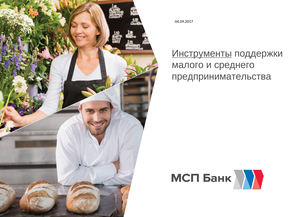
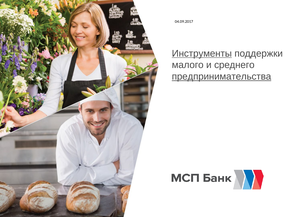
предпринимательства underline: none -> present
